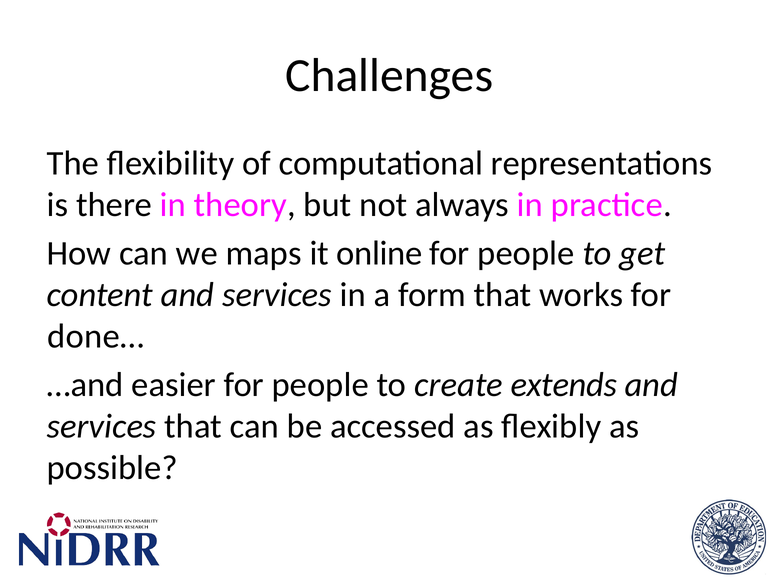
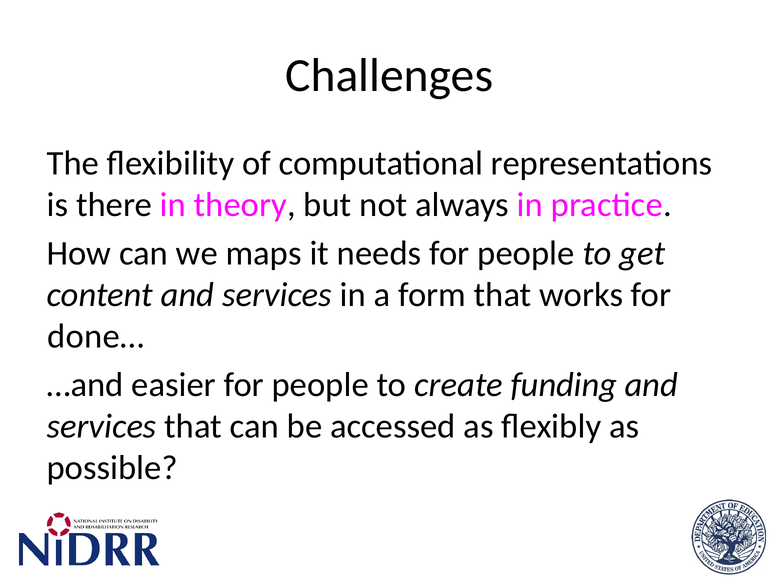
online: online -> needs
extends: extends -> funding
